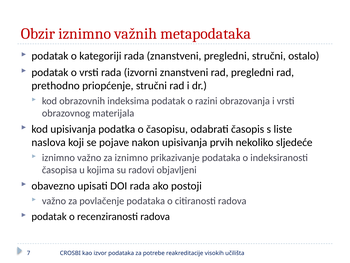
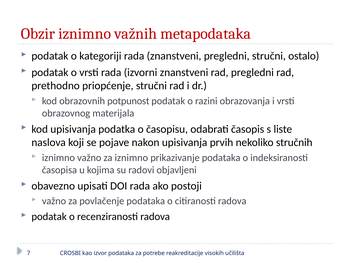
indeksima: indeksima -> potpunost
sljedeće: sljedeće -> stručnih
